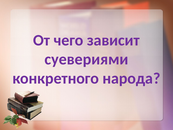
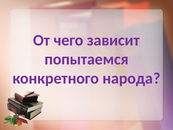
суевериями: суевериями -> попытаемся
